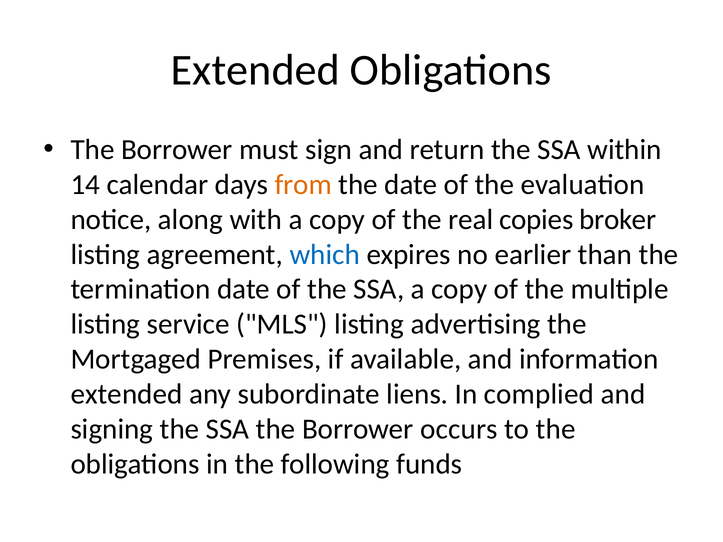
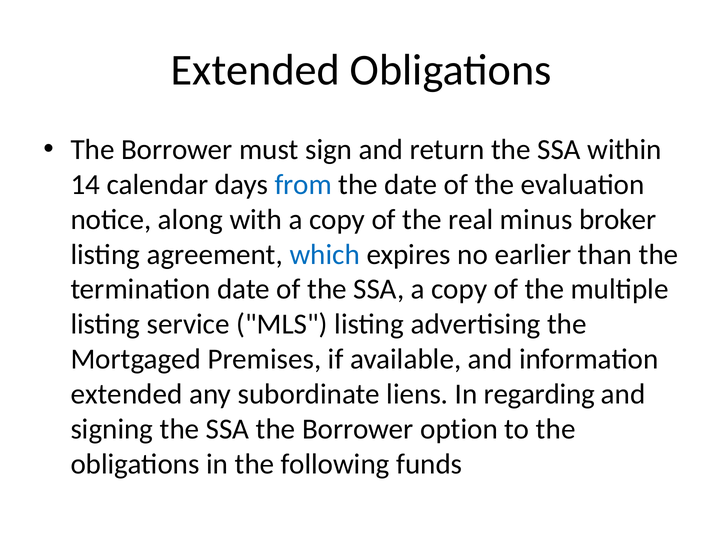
from colour: orange -> blue
copies: copies -> minus
complied: complied -> regarding
occurs: occurs -> option
